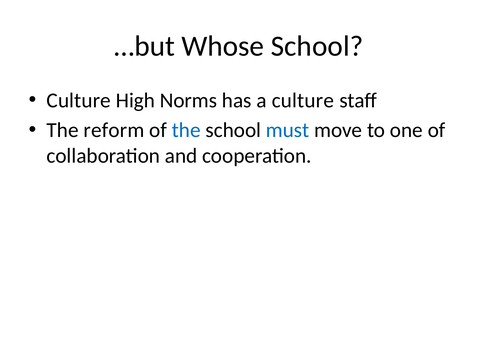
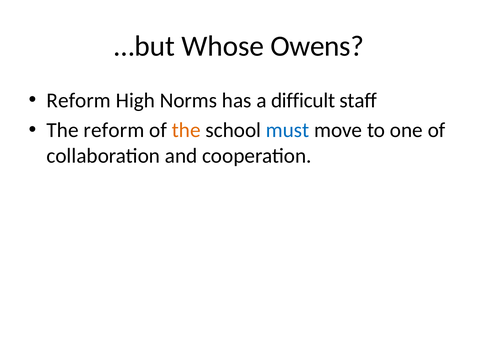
Whose School: School -> Owens
Culture at (79, 100): Culture -> Reform
a culture: culture -> difficult
the at (186, 130) colour: blue -> orange
